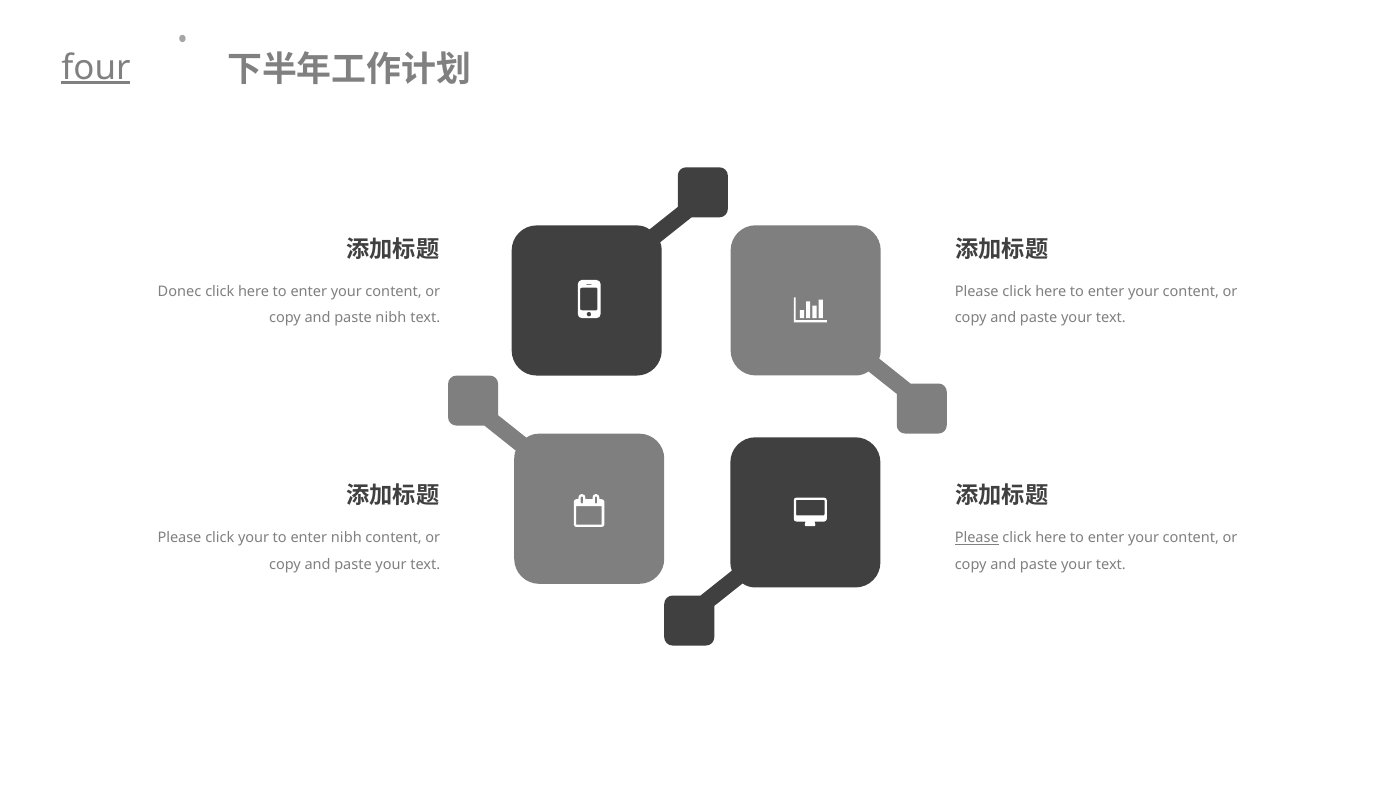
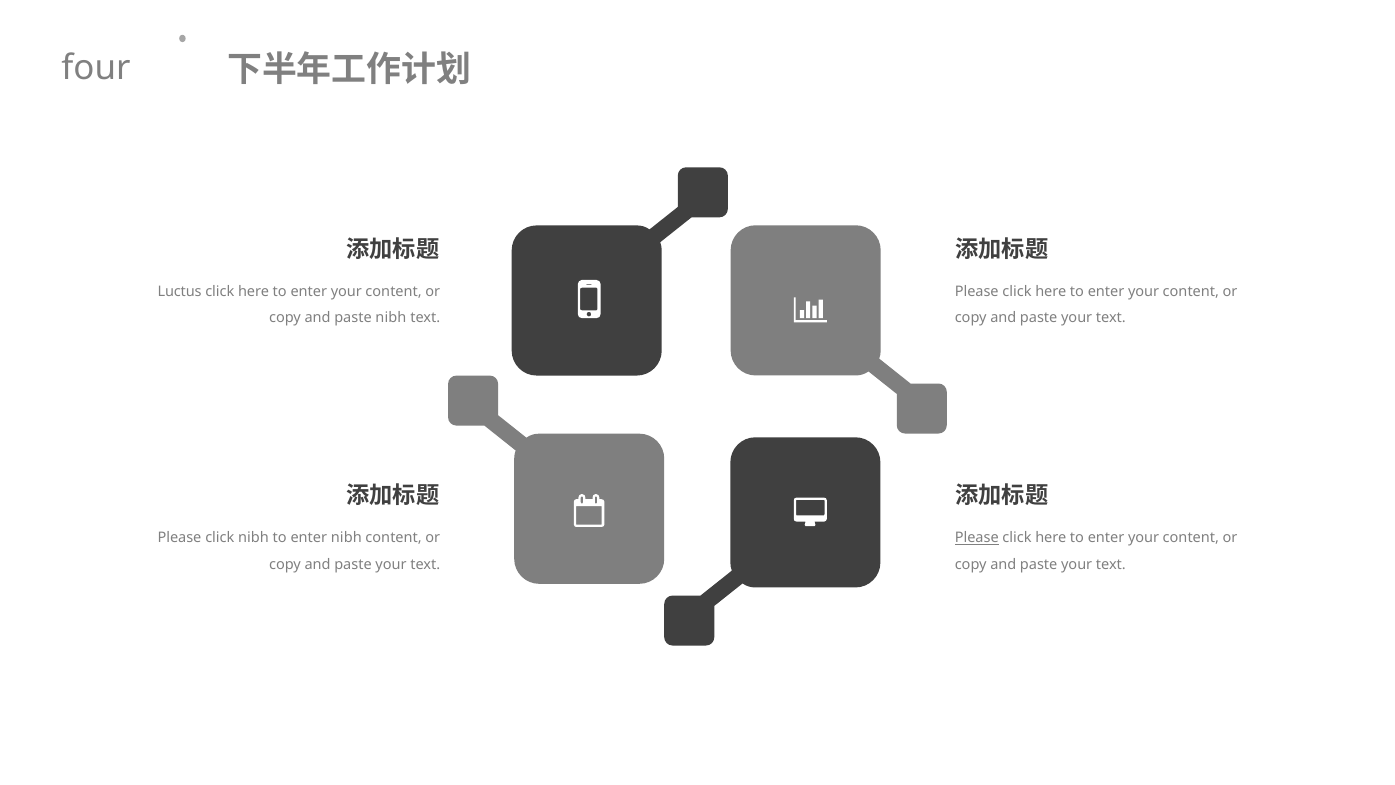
four underline: present -> none
Donec: Donec -> Luctus
click your: your -> nibh
